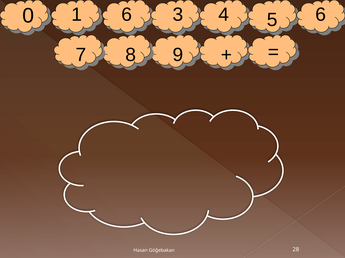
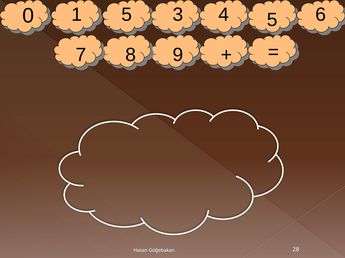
1 6: 6 -> 5
